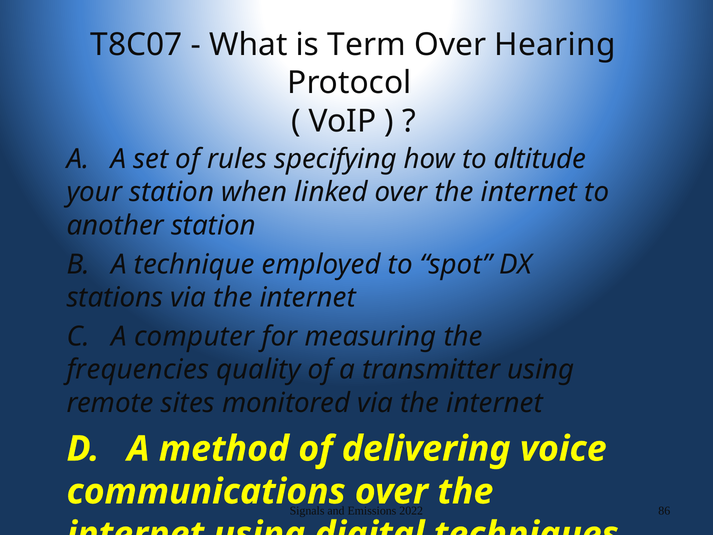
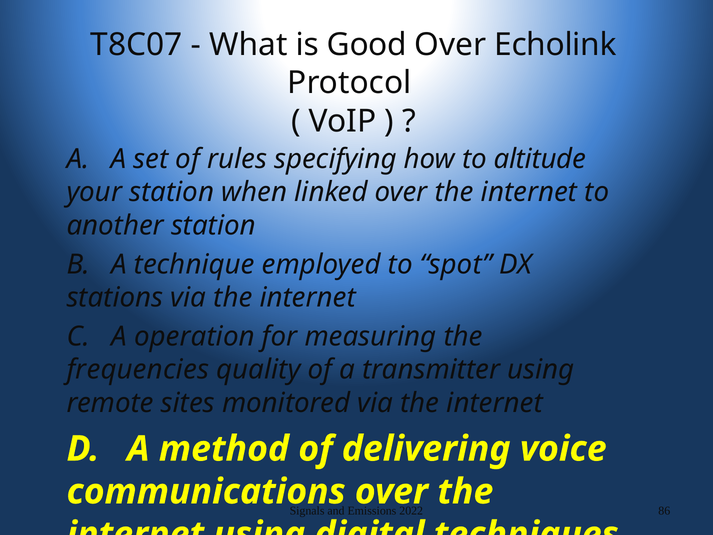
Term: Term -> Good
Hearing: Hearing -> Echolink
computer: computer -> operation
